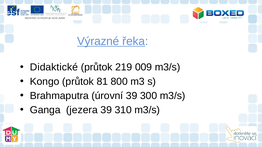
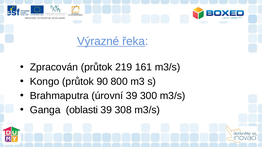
Didaktické: Didaktické -> Zpracován
009: 009 -> 161
81: 81 -> 90
jezera: jezera -> oblasti
310: 310 -> 308
